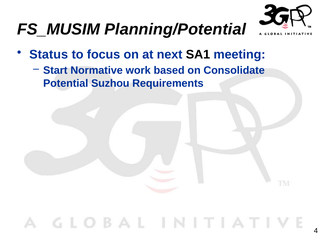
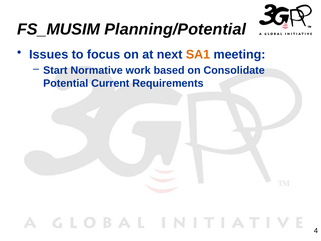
Status: Status -> Issues
SA1 colour: black -> orange
Suzhou: Suzhou -> Current
